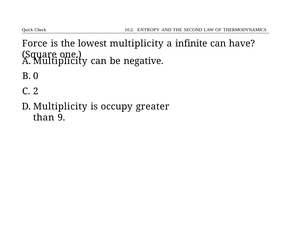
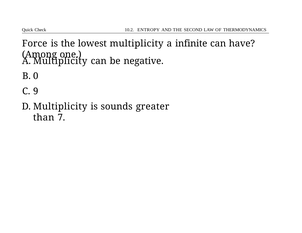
Square: Square -> Among
2: 2 -> 9
occupy: occupy -> sounds
9: 9 -> 7
